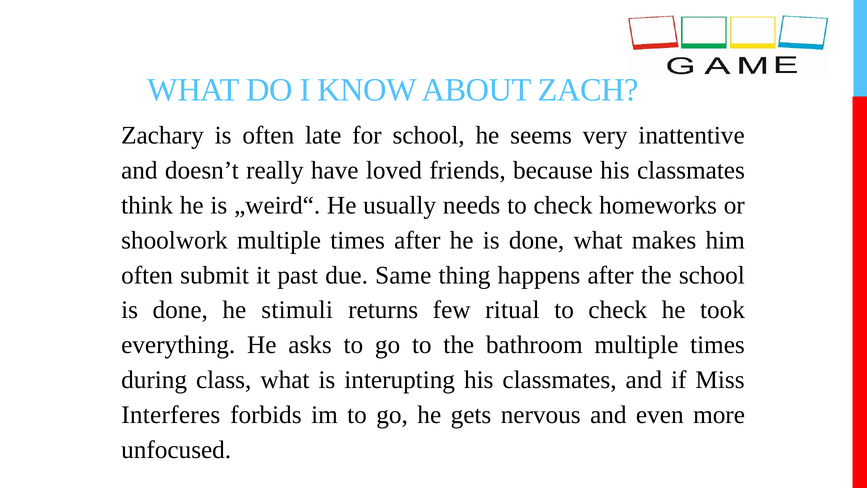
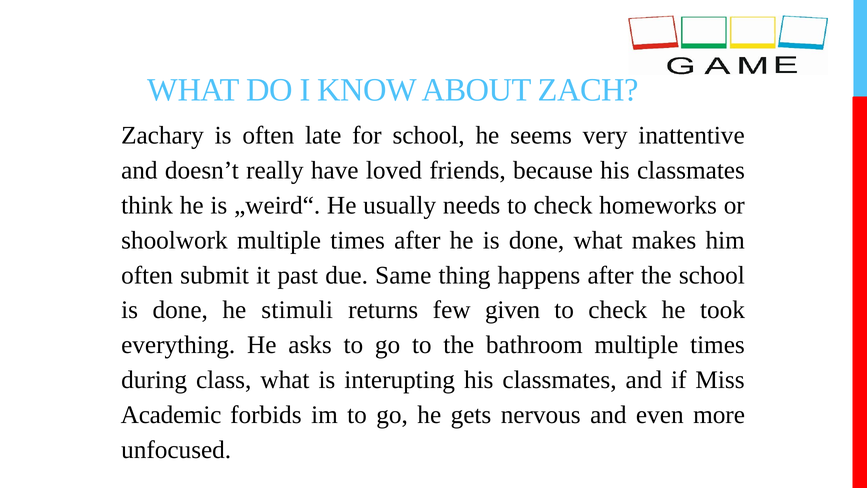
ritual: ritual -> given
Interferes: Interferes -> Academic
